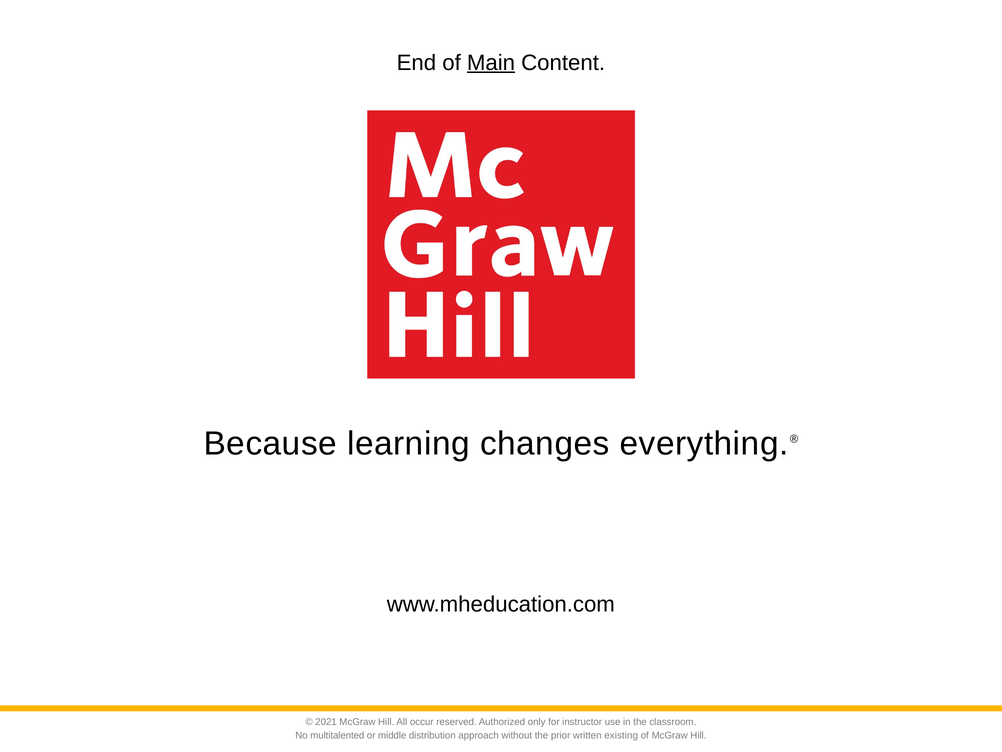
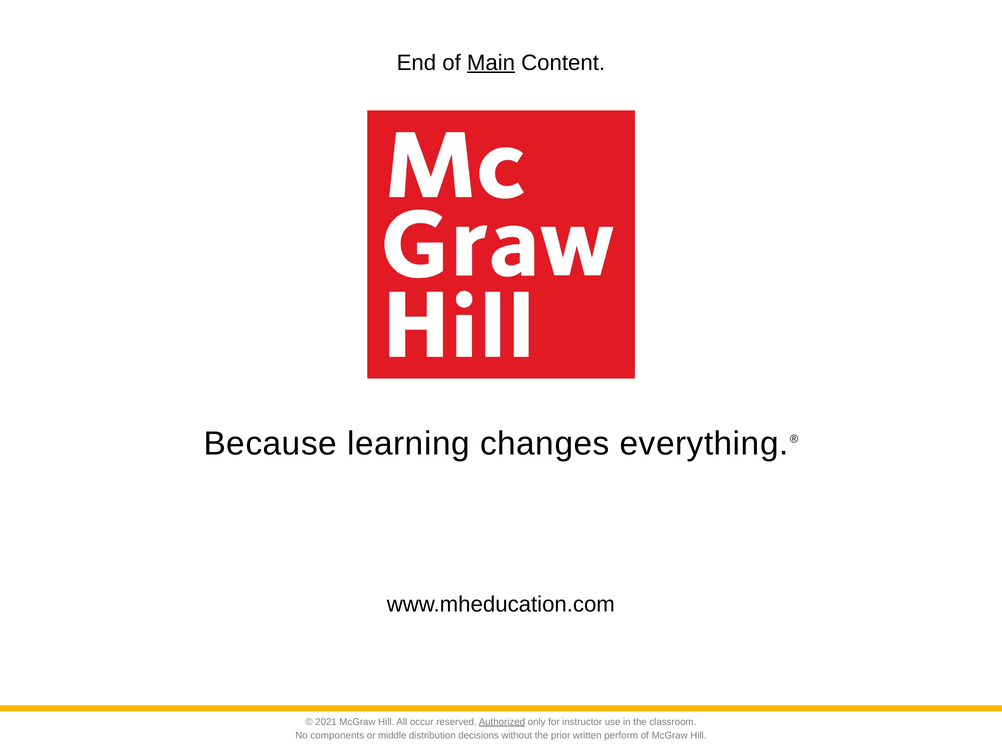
Authorized underline: none -> present
multitalented: multitalented -> components
approach: approach -> decisions
existing: existing -> perform
